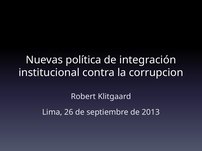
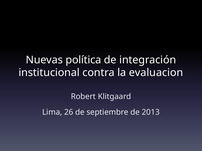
corrupcion: corrupcion -> evaluacion
